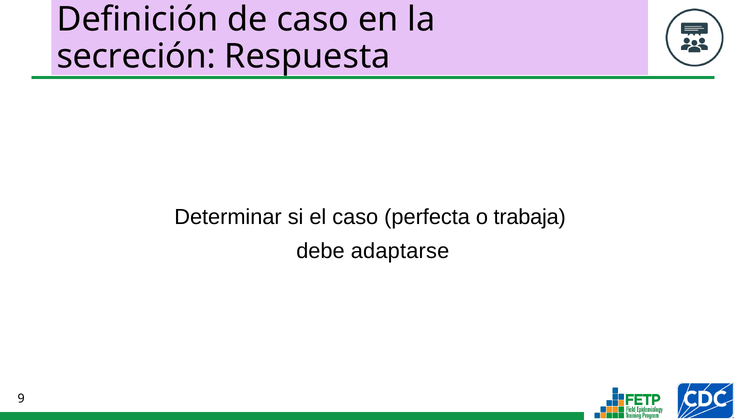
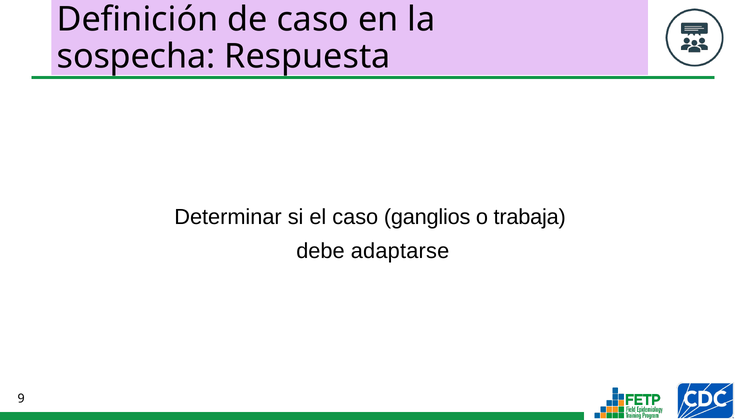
secreción: secreción -> sospecha
perfecta: perfecta -> ganglios
